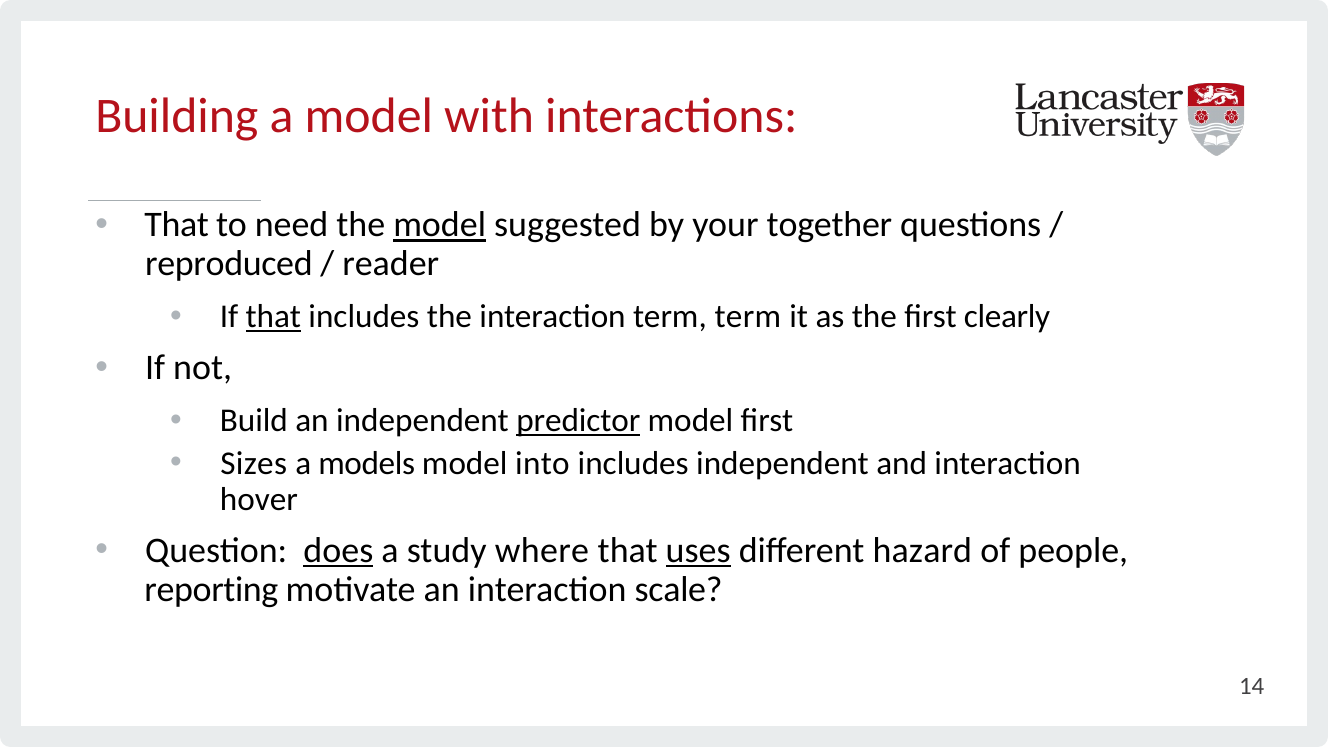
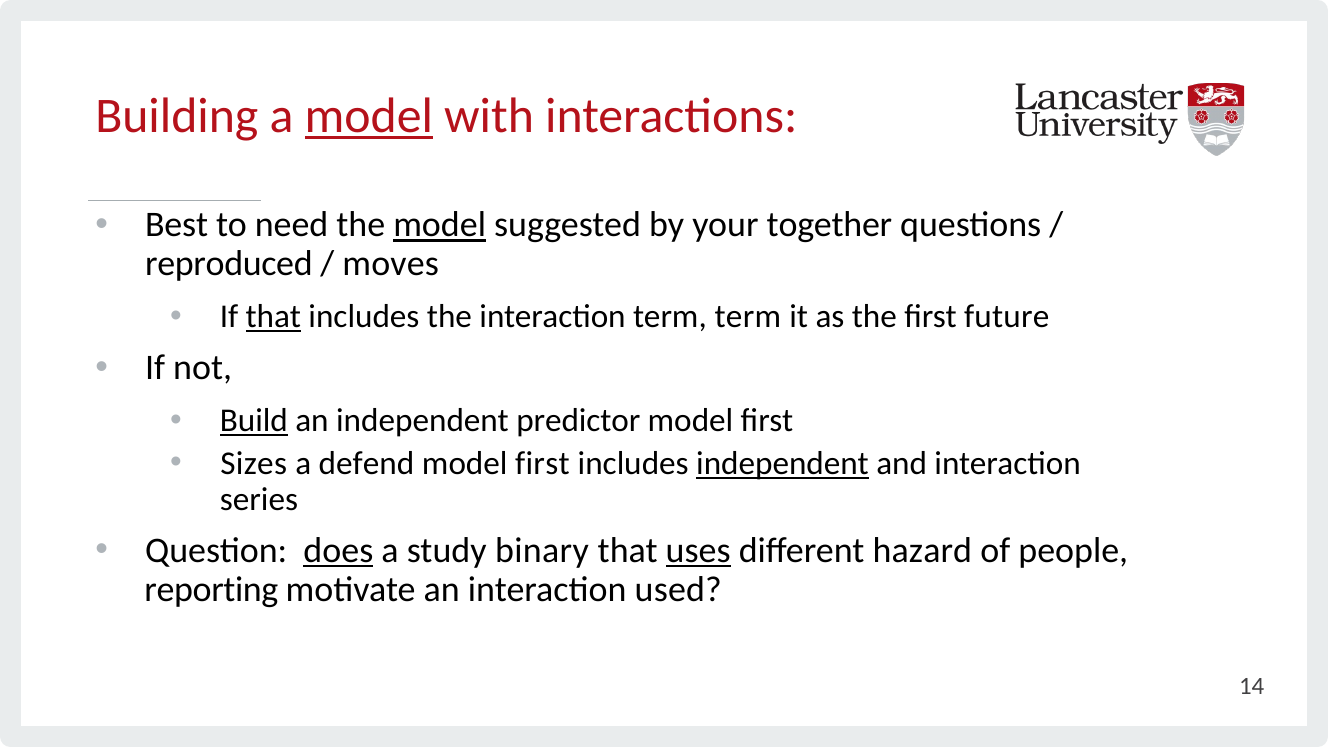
model at (369, 116) underline: none -> present
That at (177, 225): That -> Best
reader: reader -> moves
clearly: clearly -> future
Build underline: none -> present
predictor underline: present -> none
models: models -> defend
into at (542, 463): into -> first
independent at (783, 463) underline: none -> present
hover: hover -> series
where: where -> binary
scale: scale -> used
